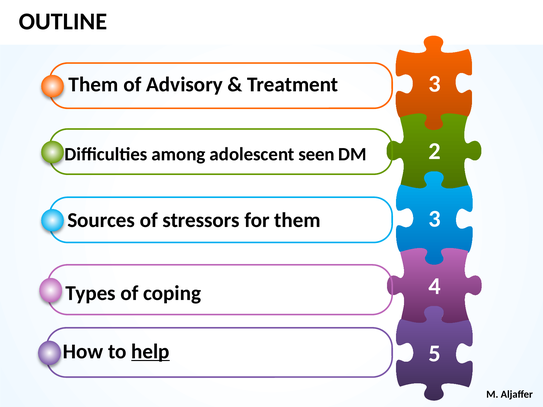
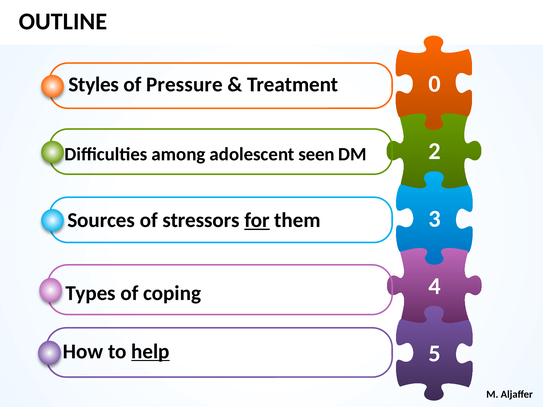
Them at (94, 85): Them -> Styles
Advisory: Advisory -> Pressure
Treatment 3: 3 -> 0
for underline: none -> present
